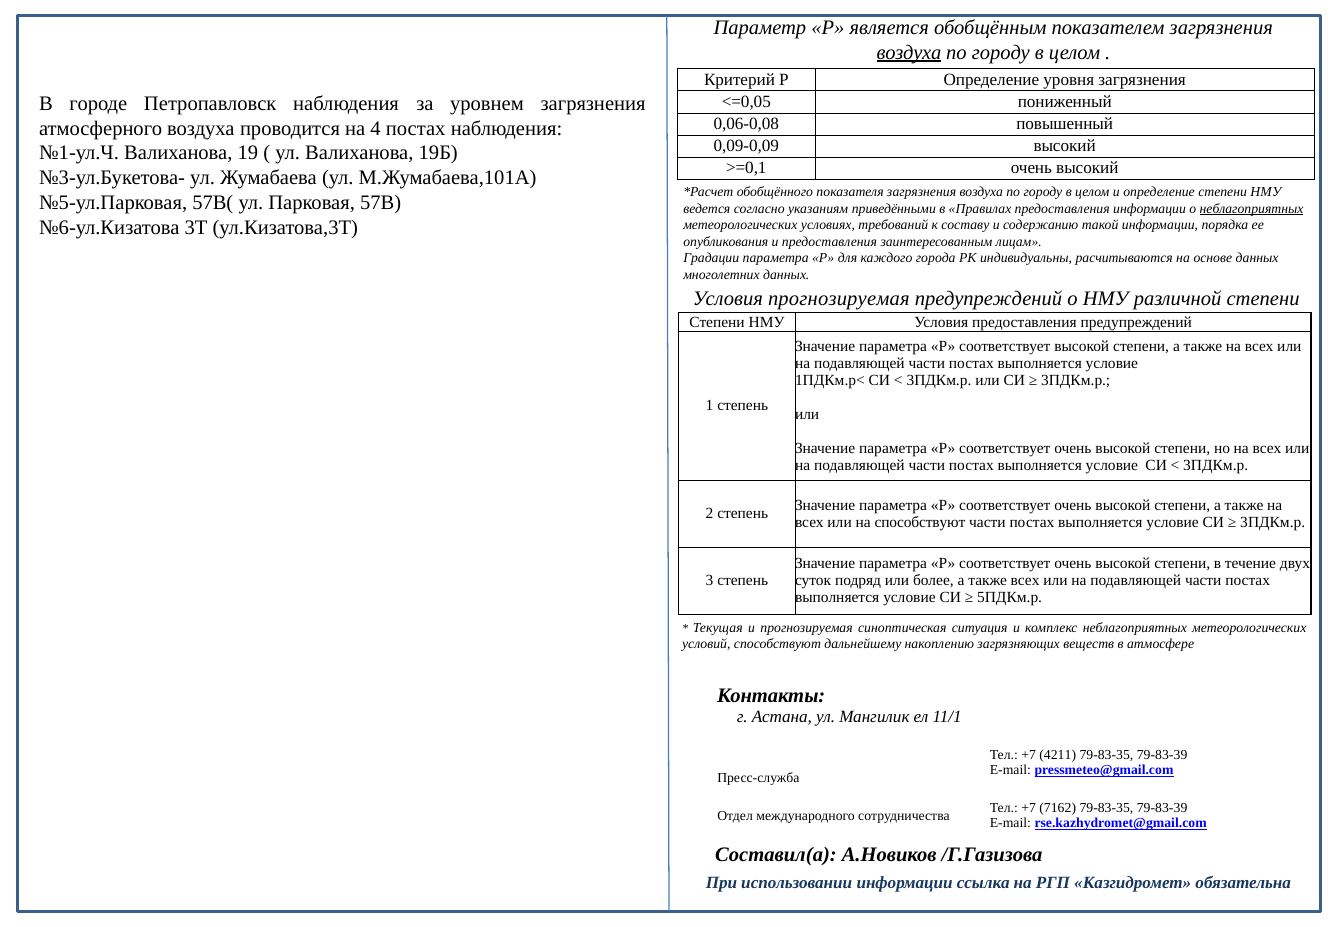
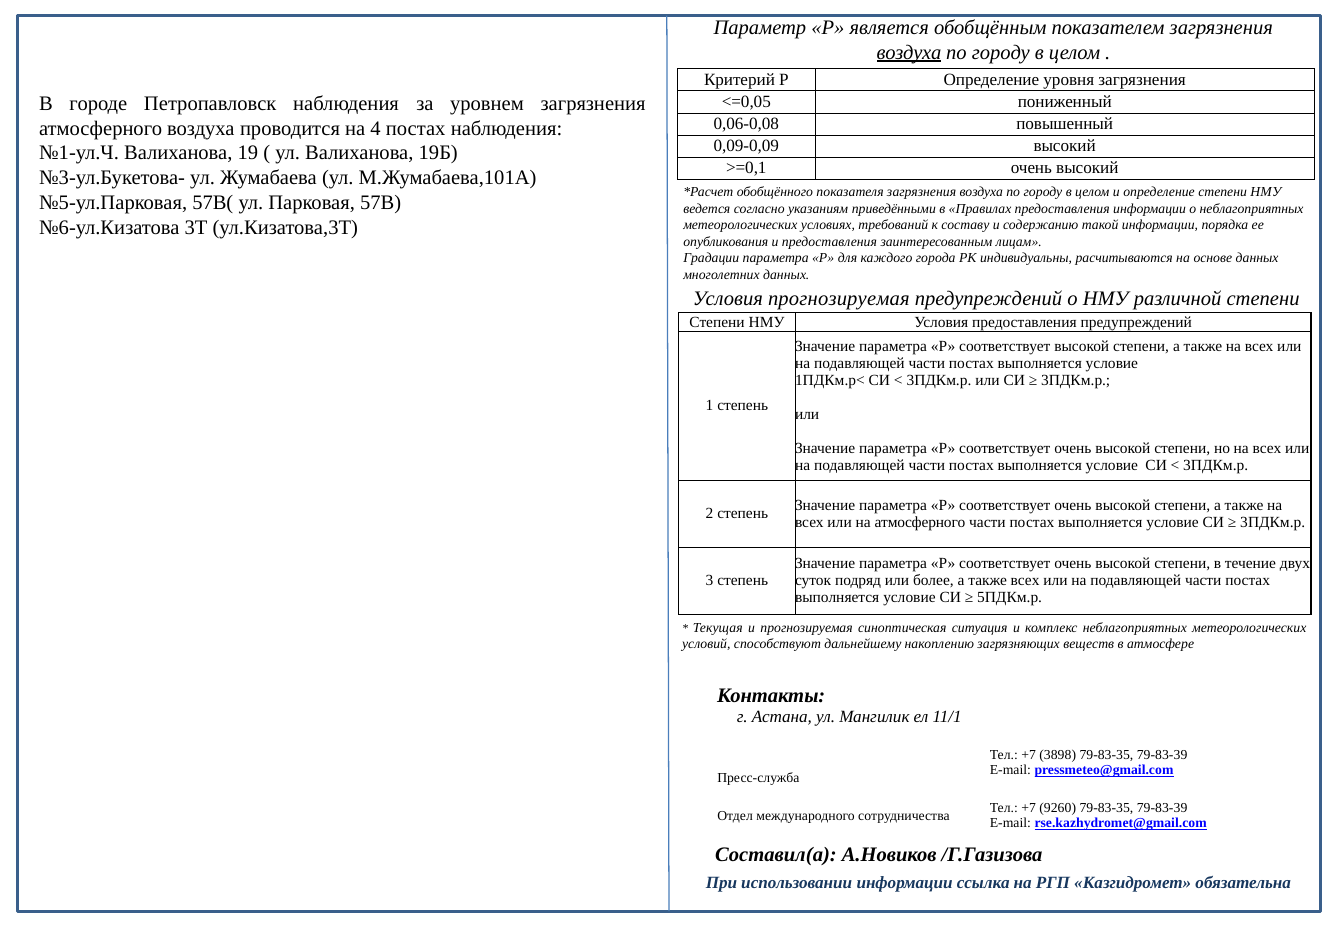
неблагоприятных at (1252, 209) underline: present -> none
на способствуют: способствуют -> атмосферного
4211: 4211 -> 3898
7162: 7162 -> 9260
